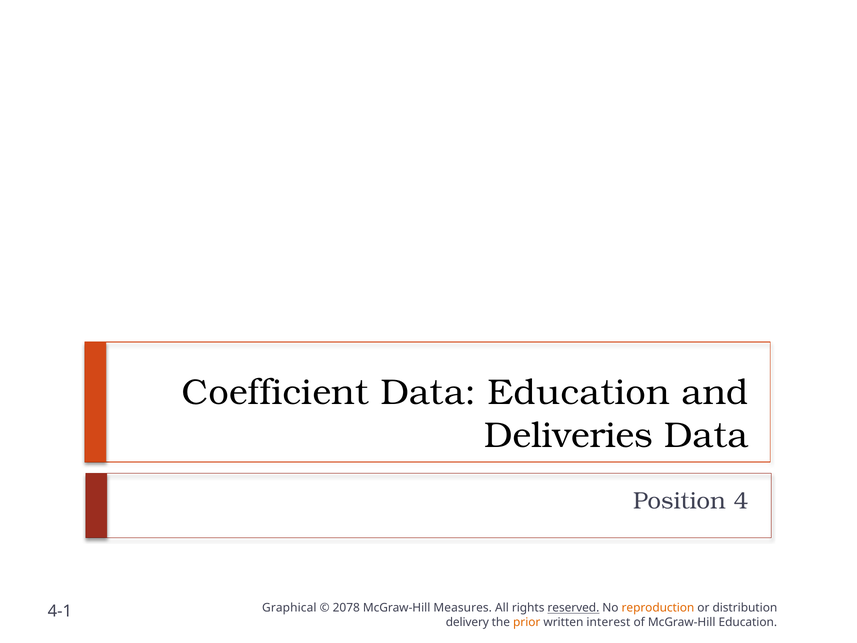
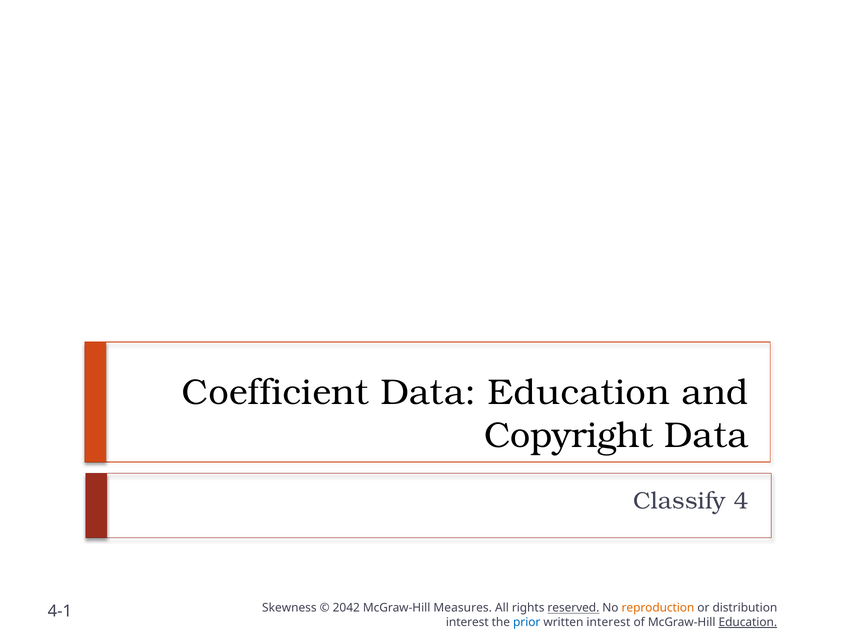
Deliveries: Deliveries -> Copyright
Position: Position -> Classify
Graphical: Graphical -> Skewness
2078: 2078 -> 2042
delivery at (467, 622): delivery -> interest
prior colour: orange -> blue
Education at (748, 622) underline: none -> present
